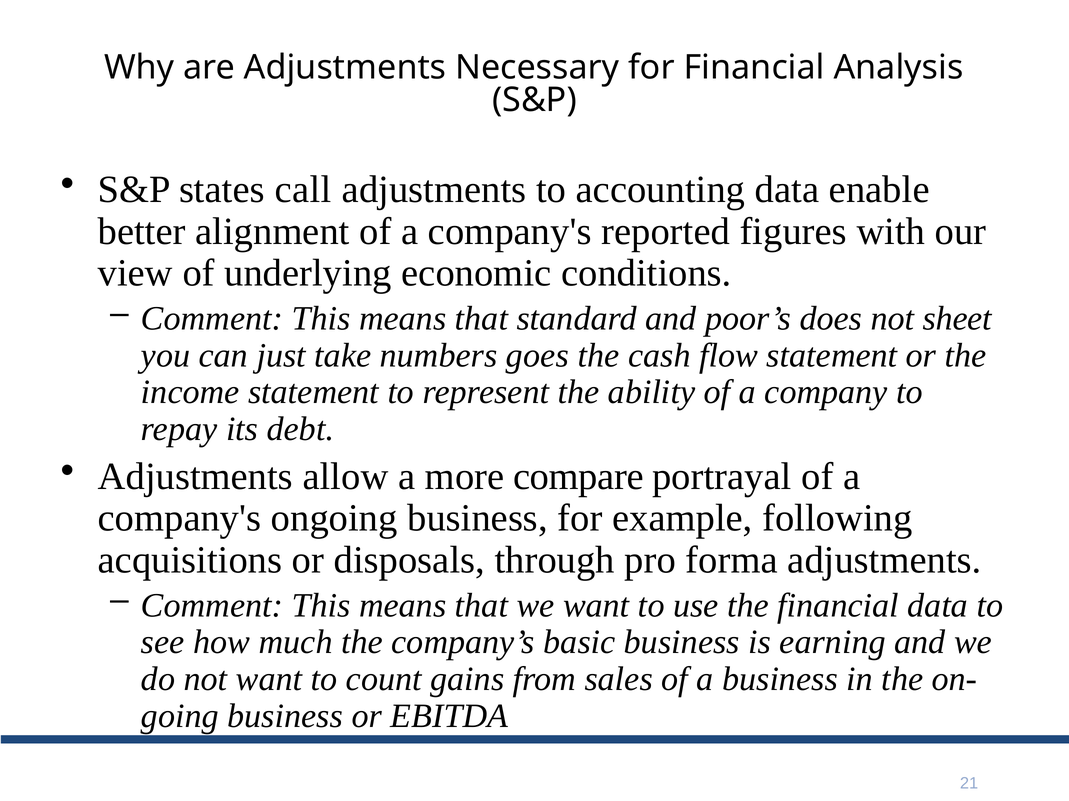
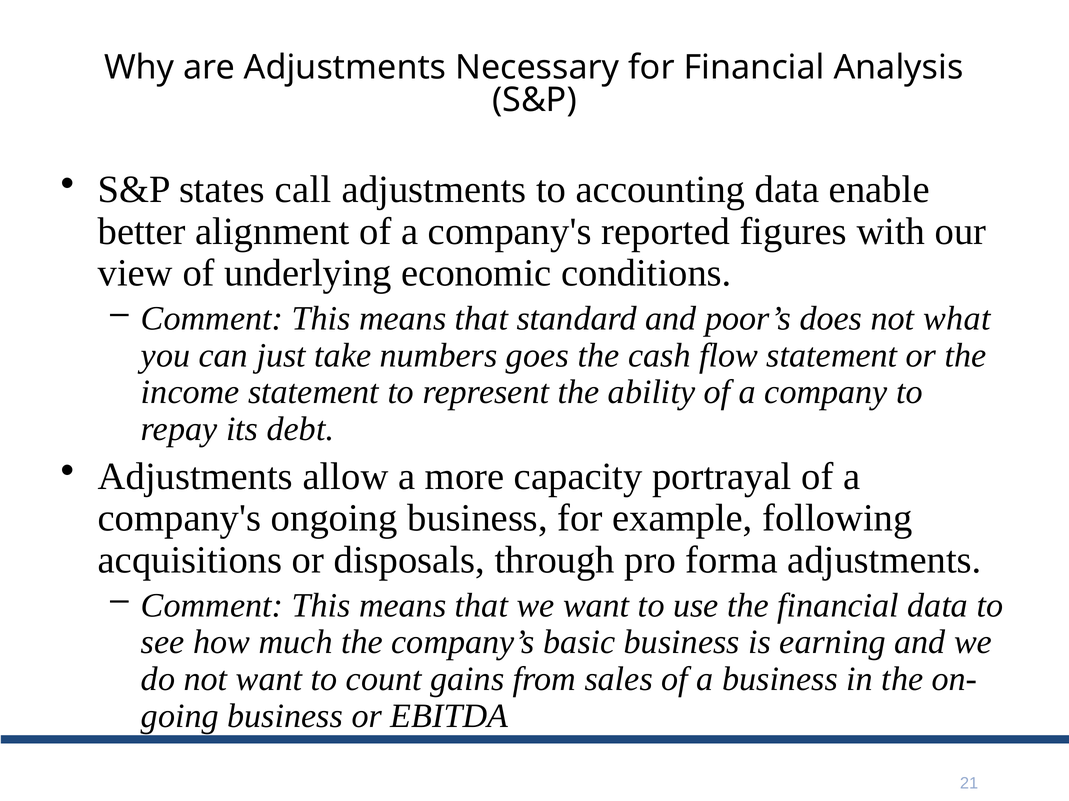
sheet: sheet -> what
compare: compare -> capacity
